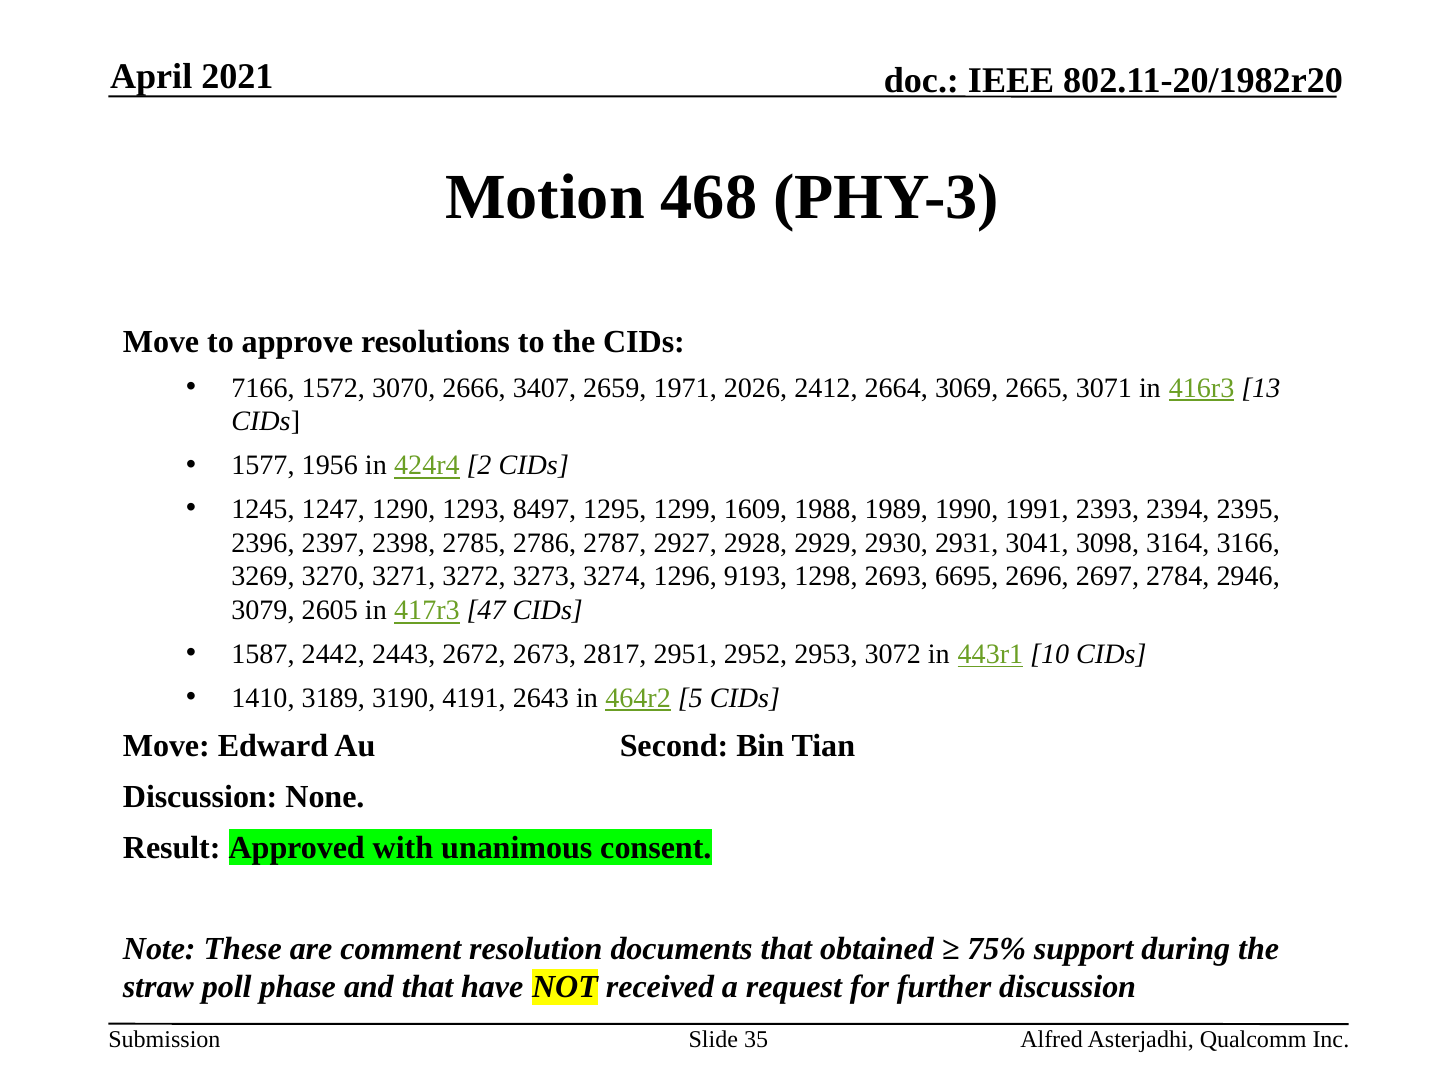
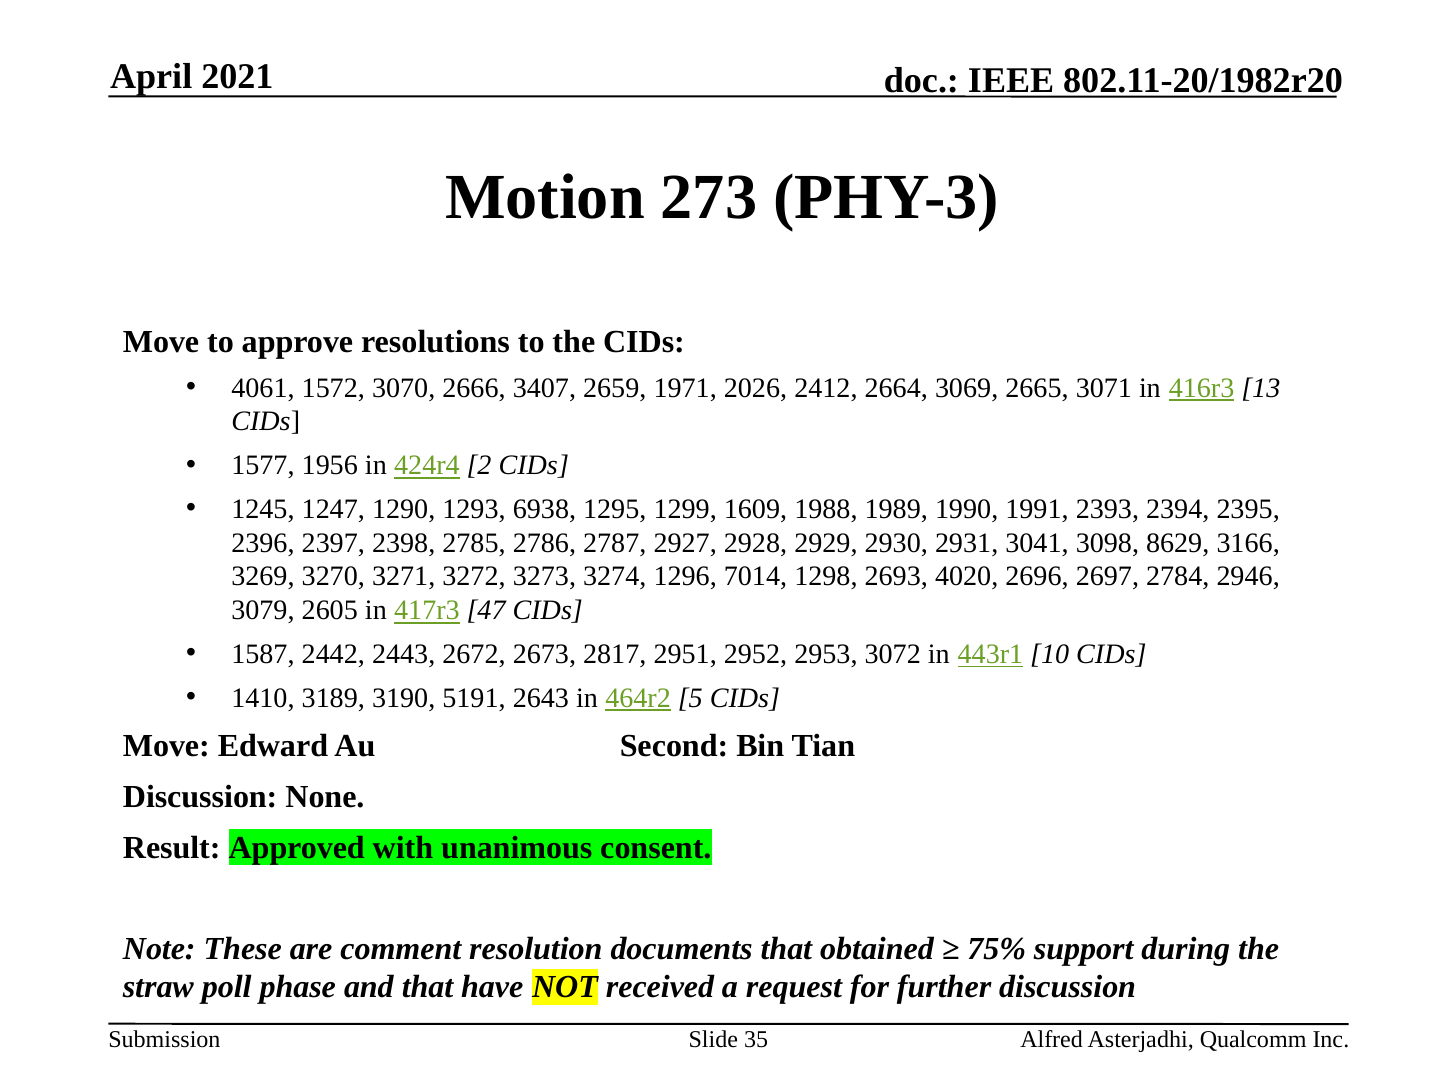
468: 468 -> 273
7166: 7166 -> 4061
8497: 8497 -> 6938
3164: 3164 -> 8629
9193: 9193 -> 7014
6695: 6695 -> 4020
4191: 4191 -> 5191
